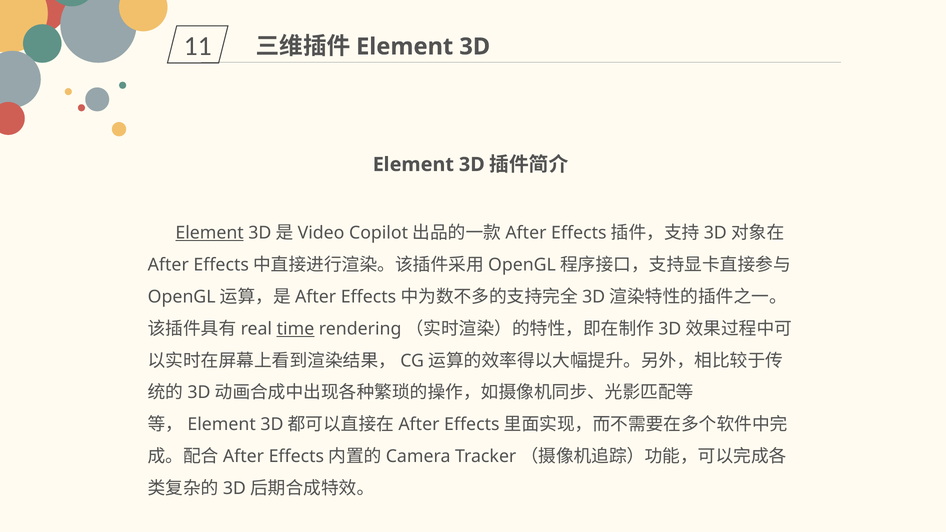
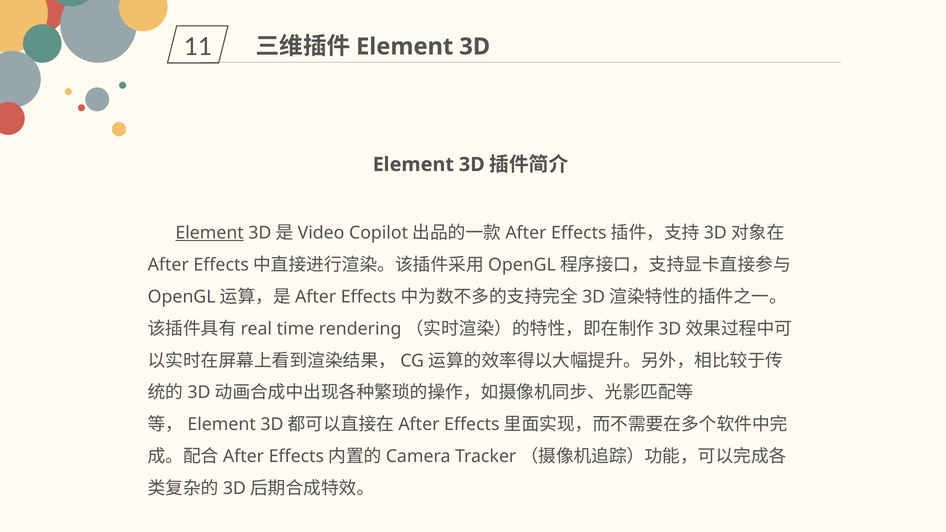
time underline: present -> none
